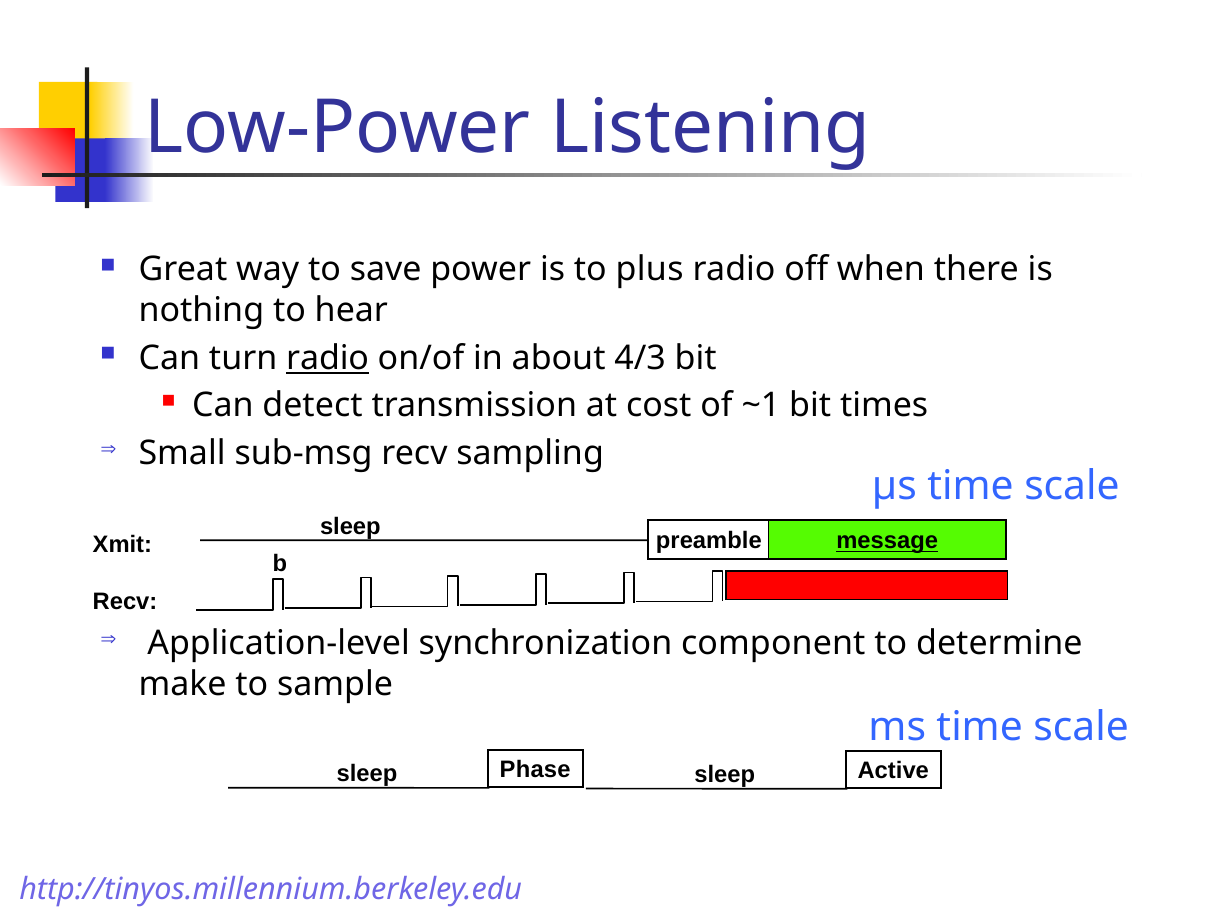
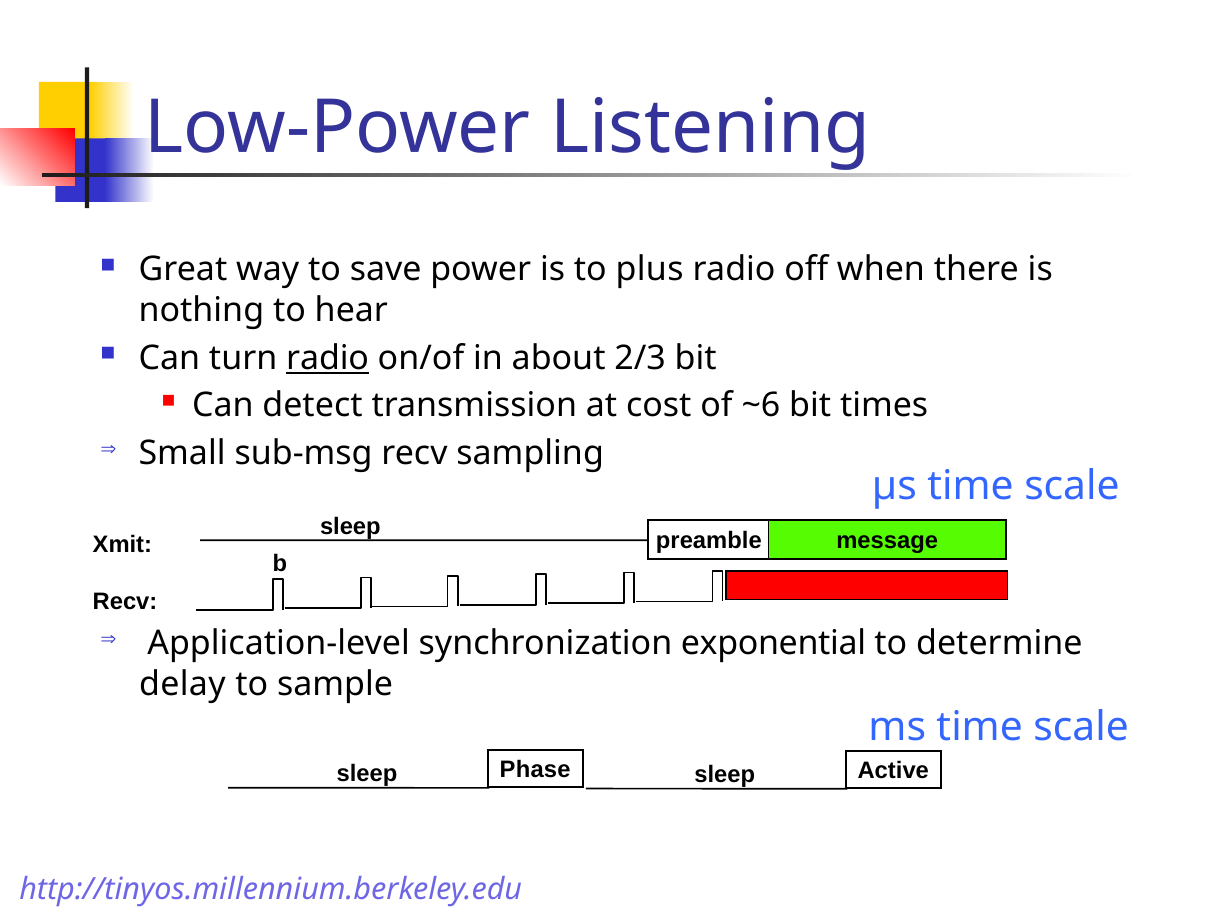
4/3: 4/3 -> 2/3
~1: ~1 -> ~6
message underline: present -> none
component: component -> exponential
make: make -> delay
